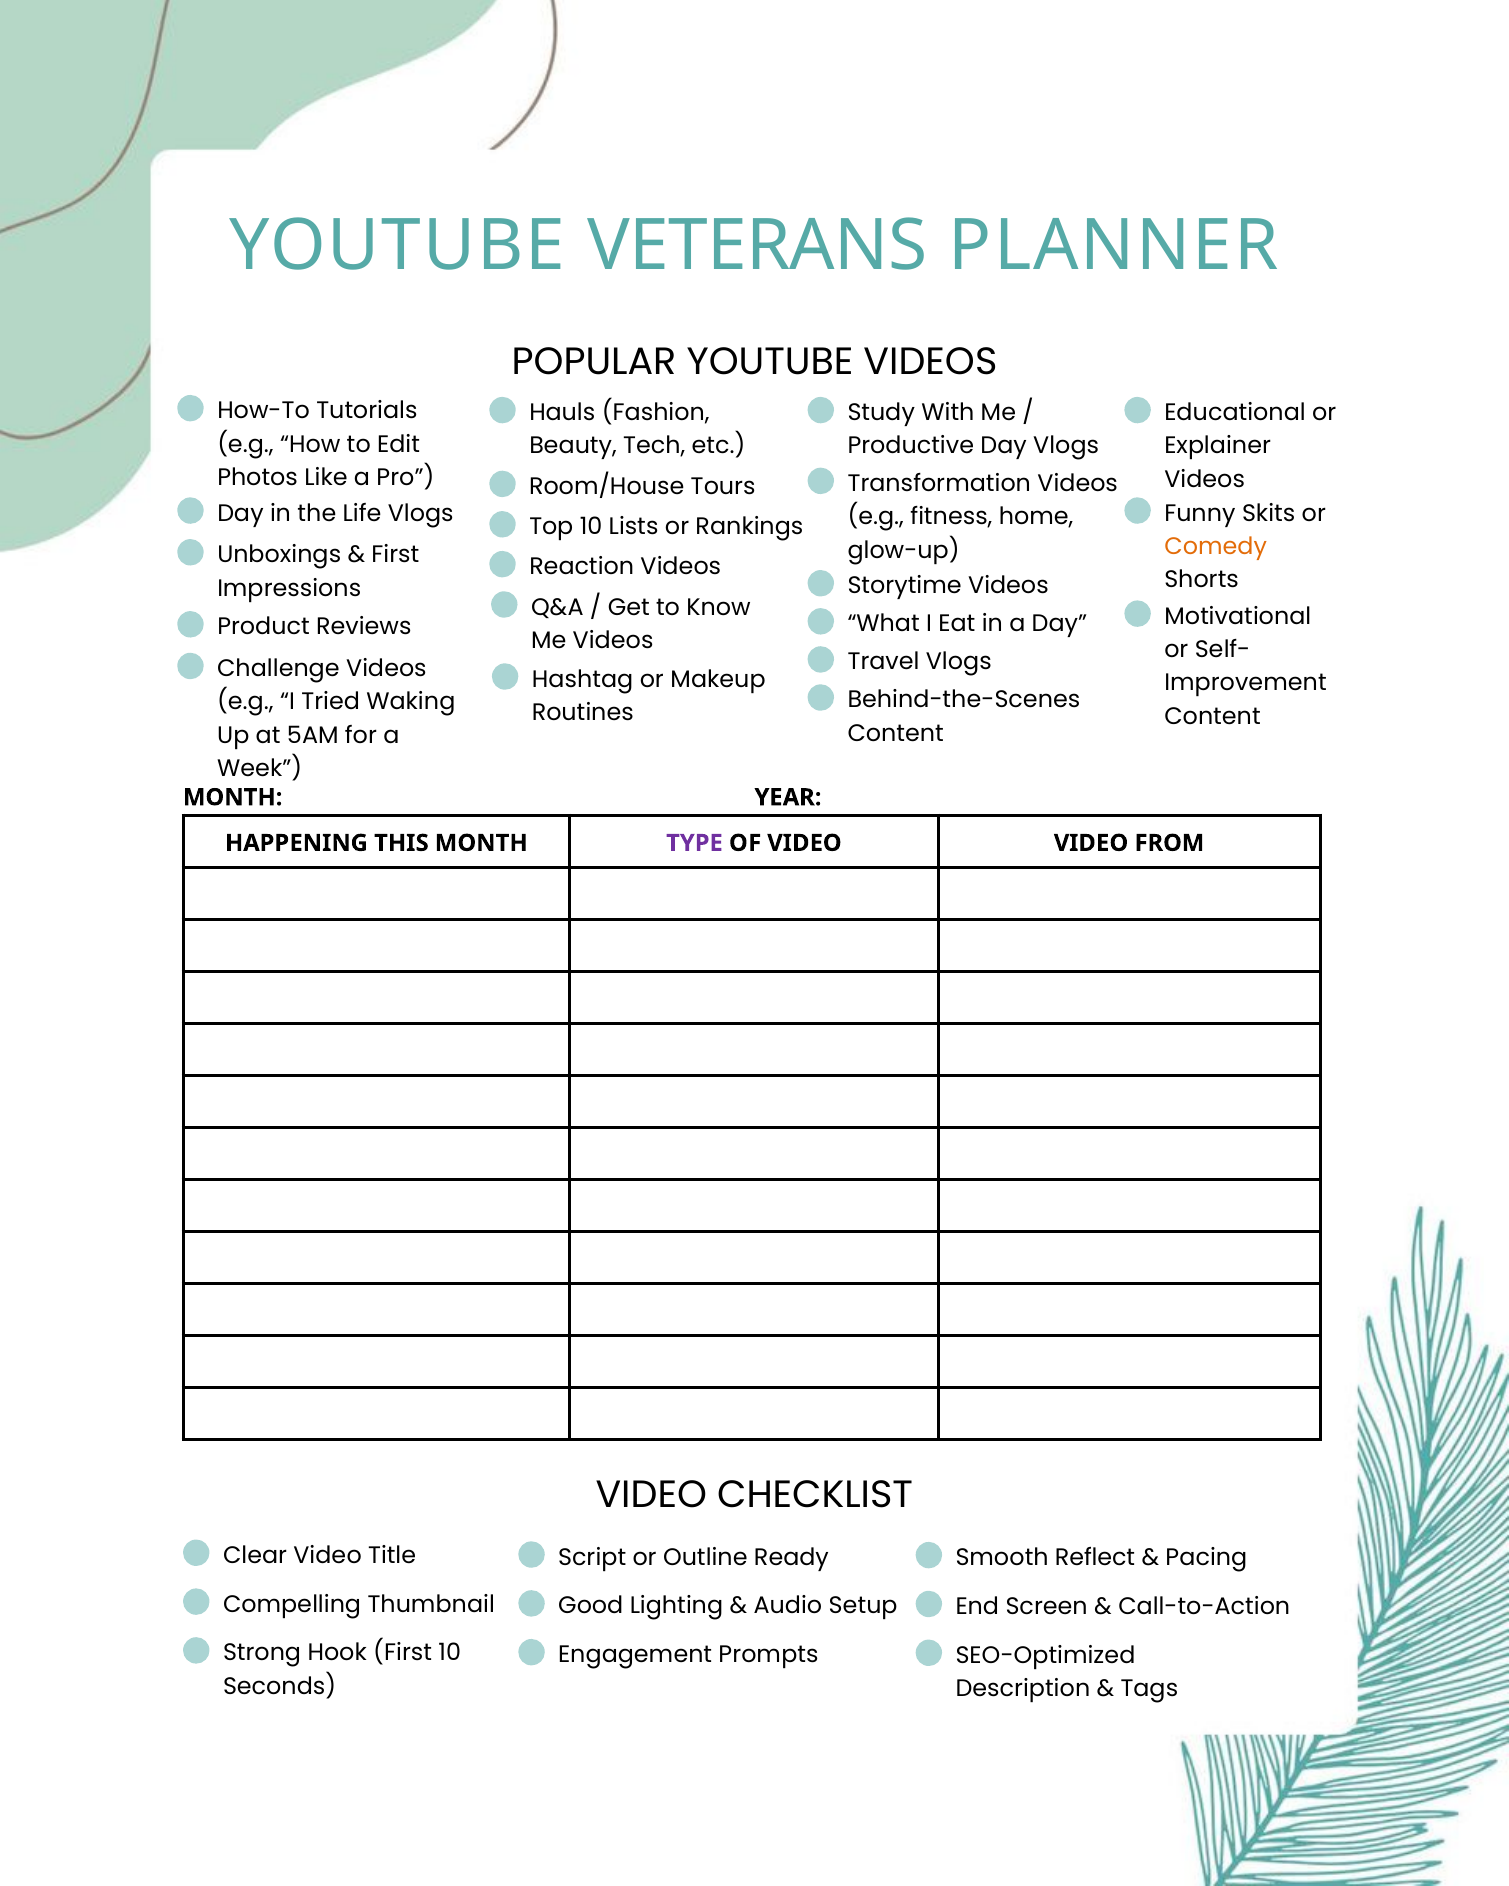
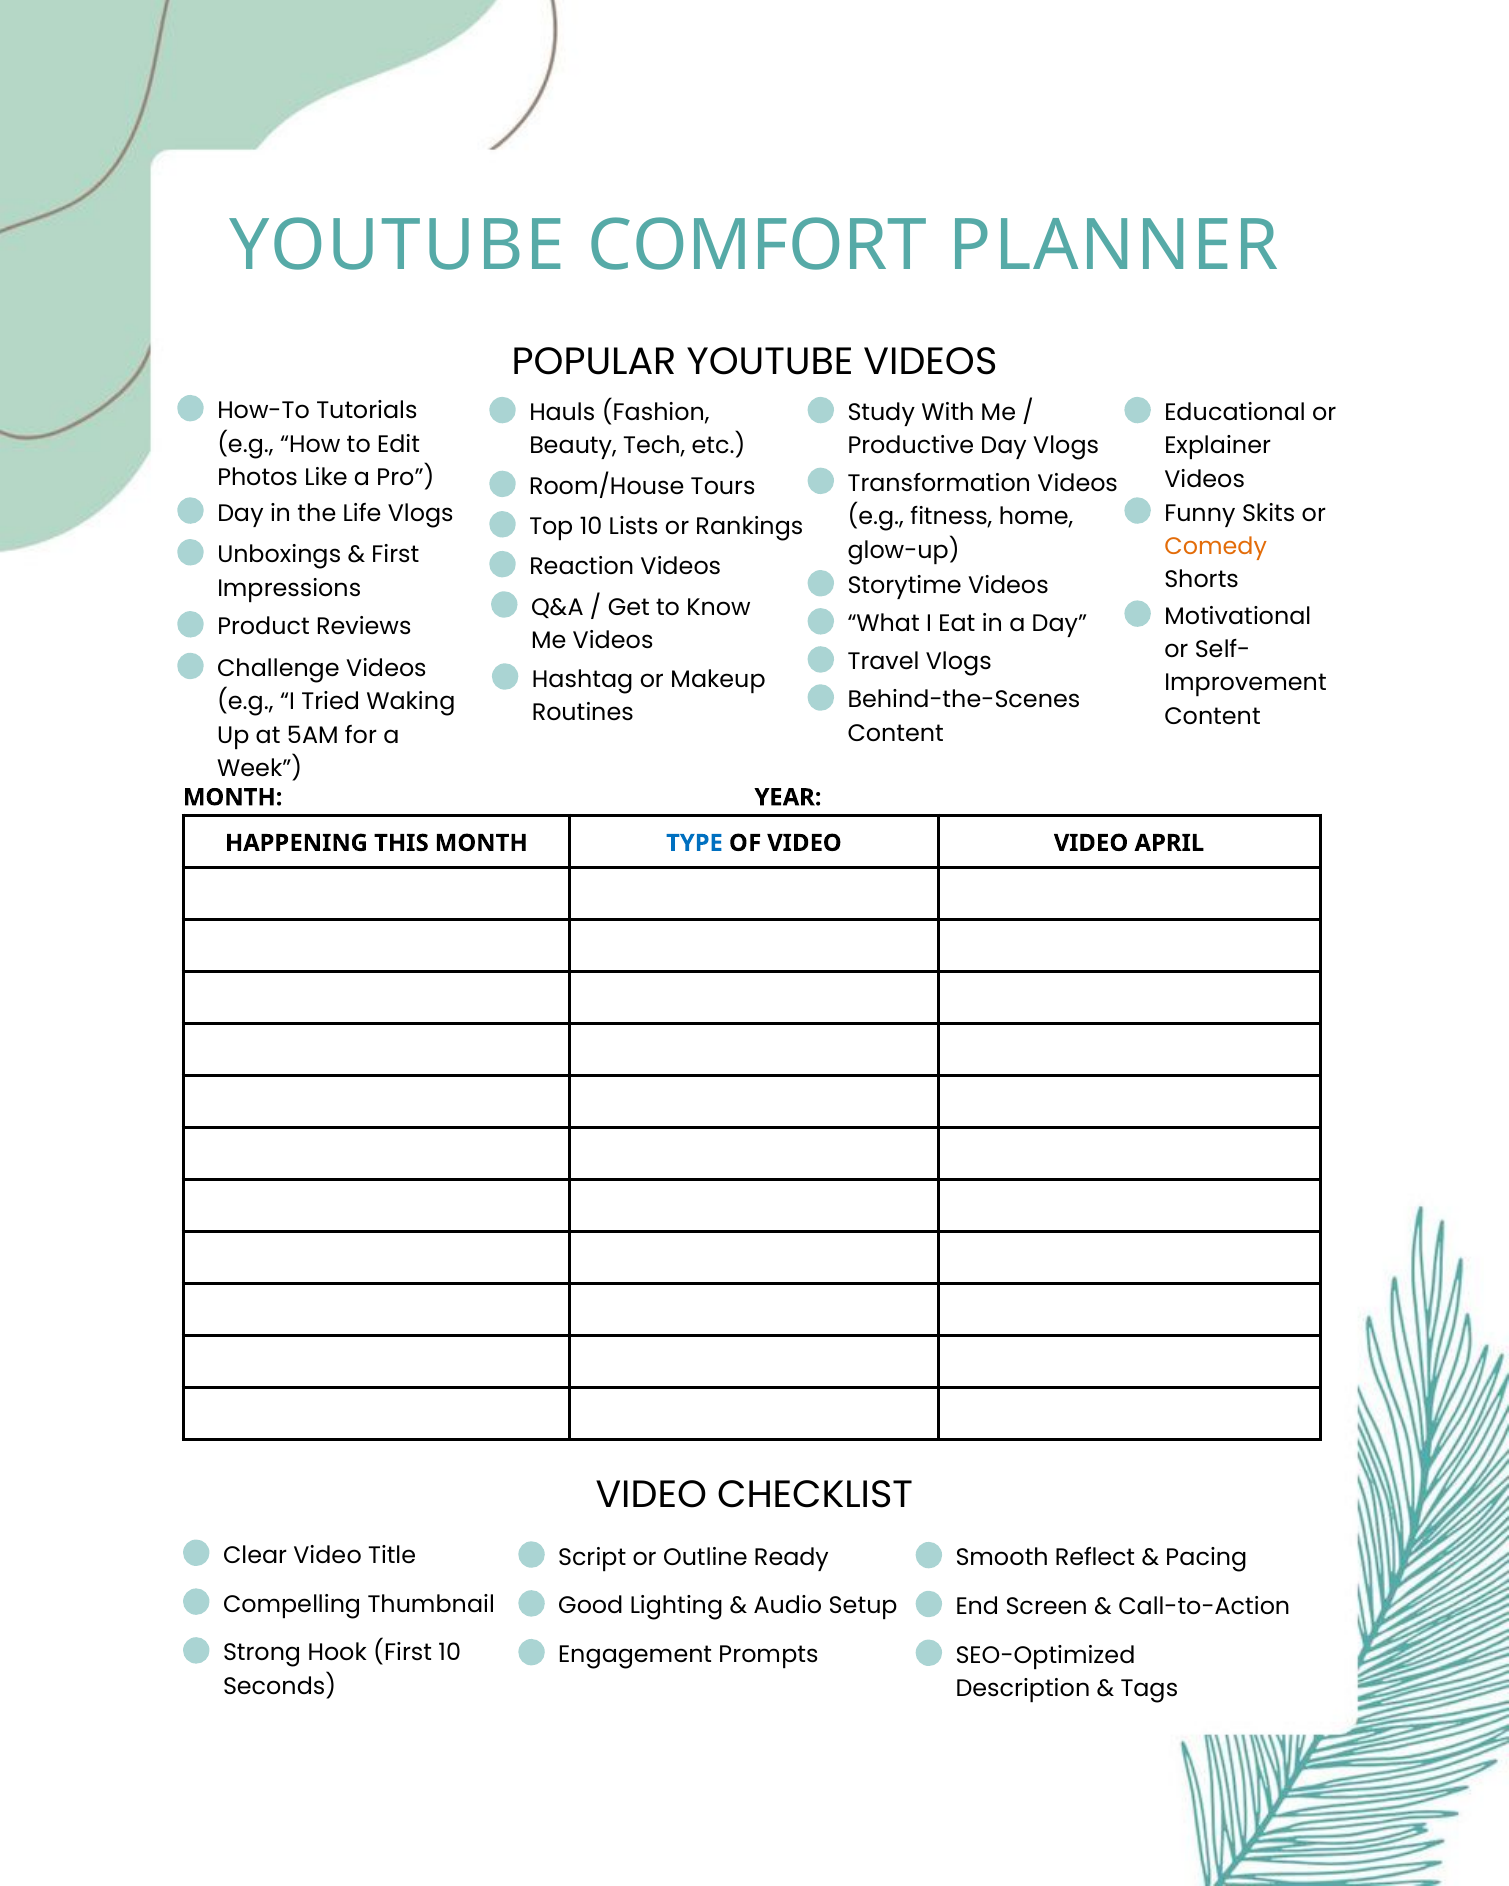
VETERANS: VETERANS -> COMFORT
TYPE colour: purple -> blue
FROM: FROM -> APRIL
